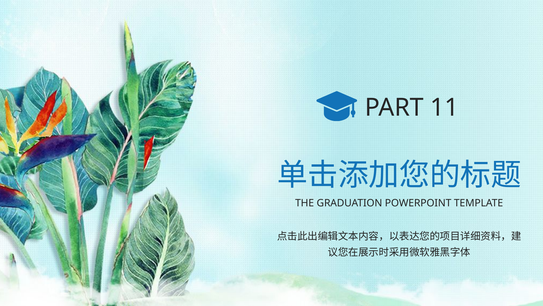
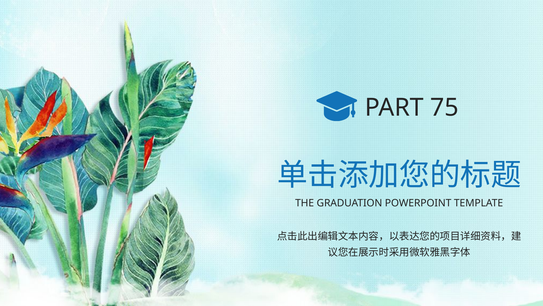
11: 11 -> 75
